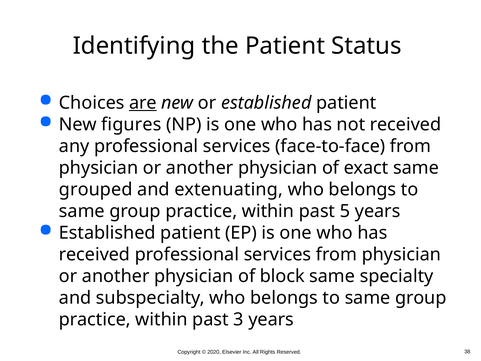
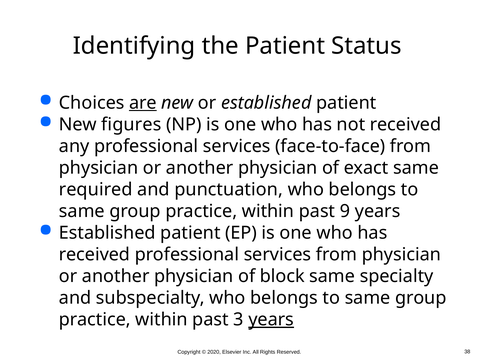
grouped: grouped -> required
extenuating: extenuating -> punctuation
5: 5 -> 9
years at (271, 319) underline: none -> present
